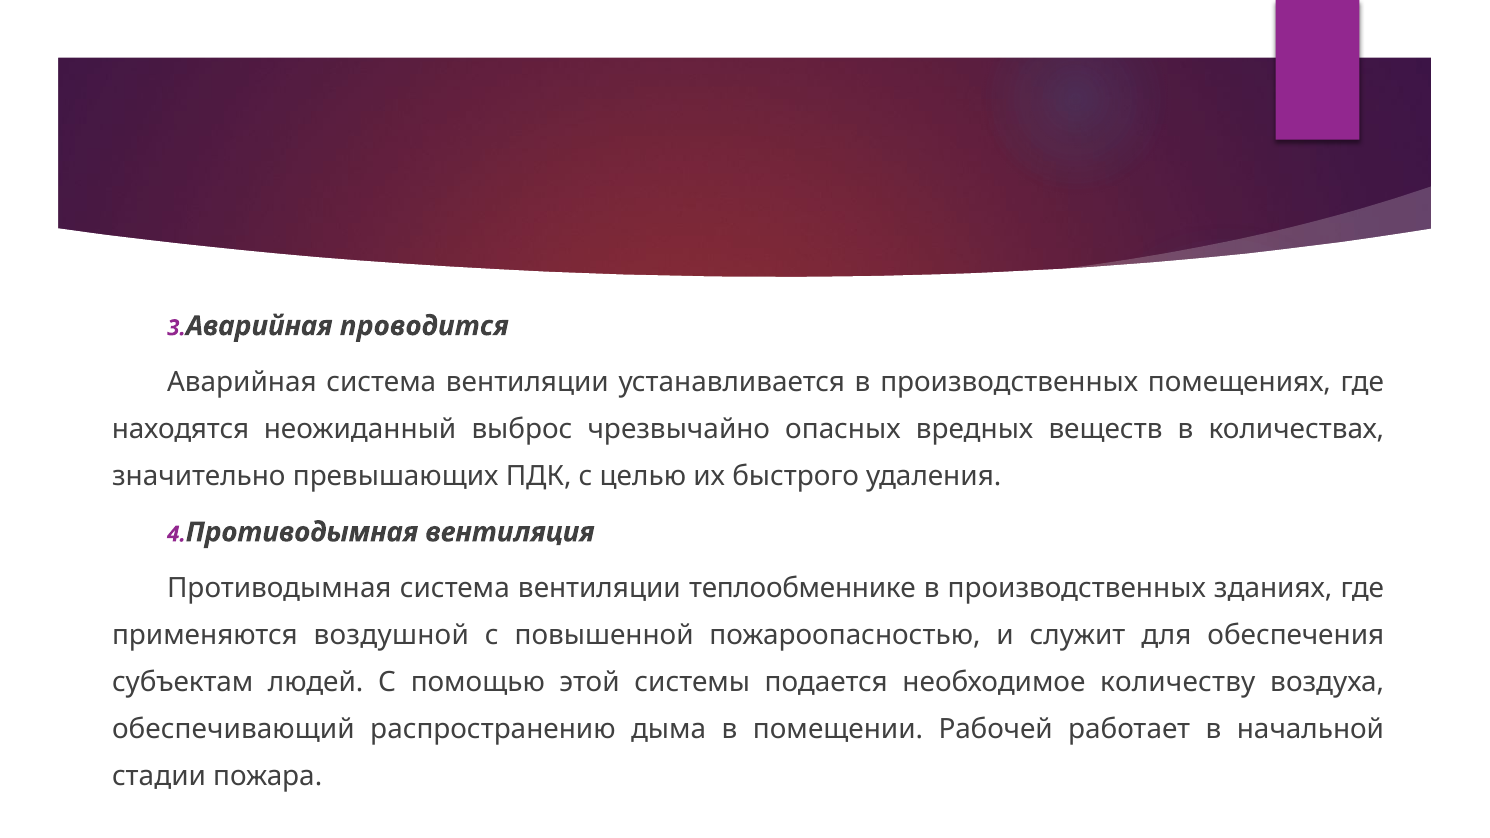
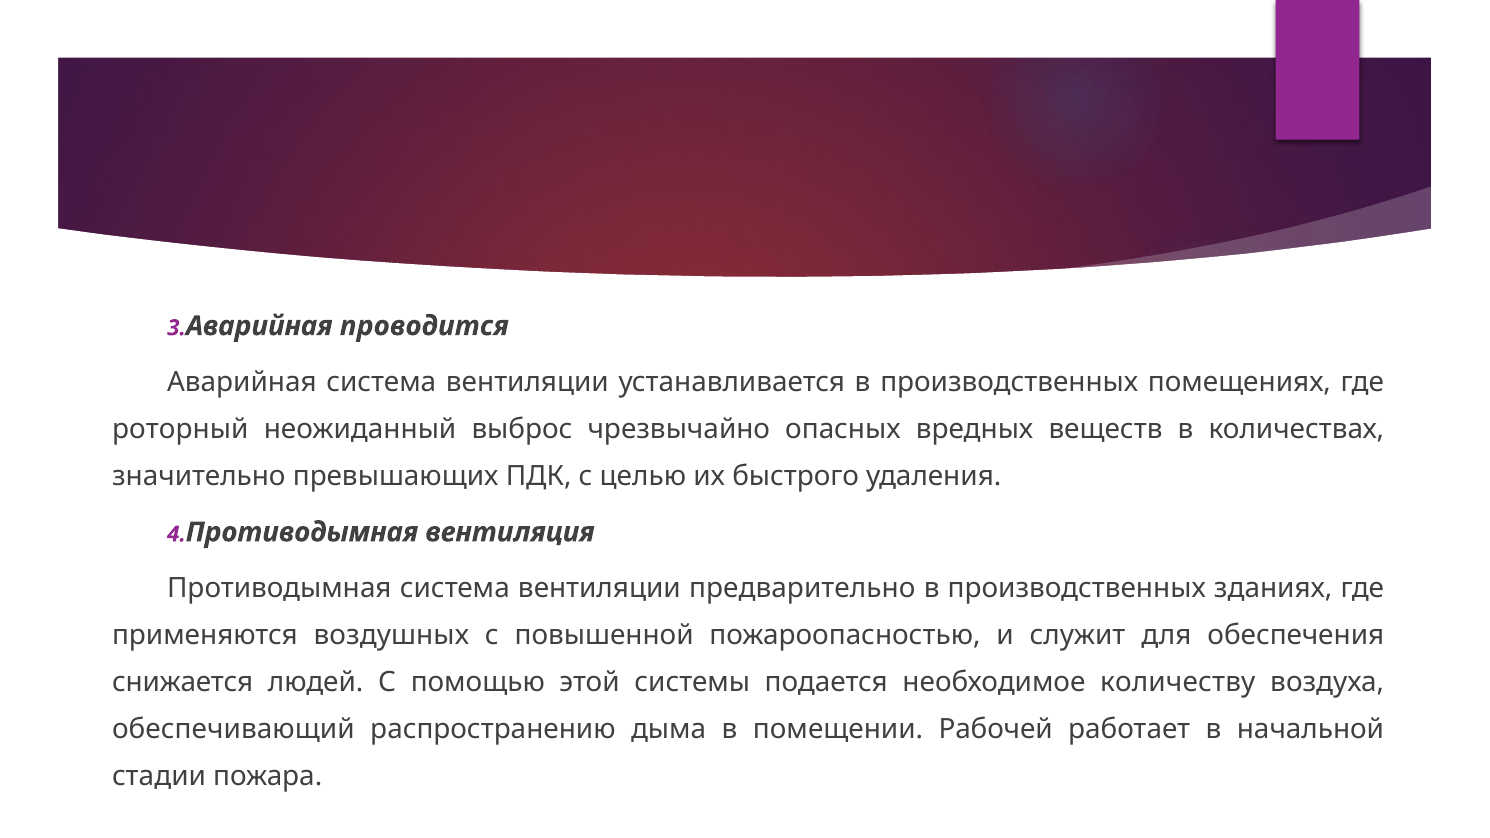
находятся: находятся -> роторный
теплообменнике: теплообменнике -> предварительно
воздушной: воздушной -> воздушных
субъектам: субъектам -> снижается
